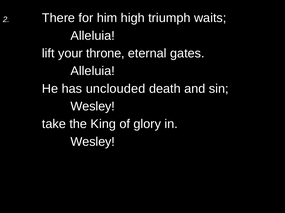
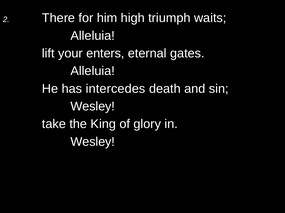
throne: throne -> enters
unclouded: unclouded -> intercedes
